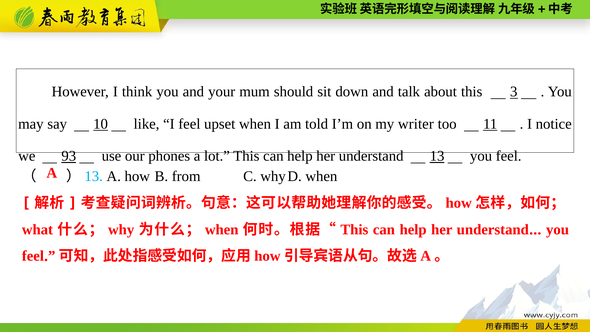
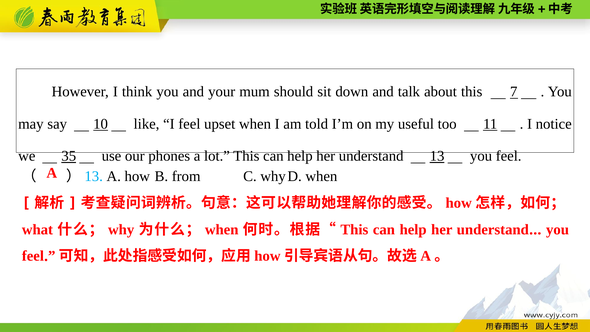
3: 3 -> 7
writer: writer -> useful
93: 93 -> 35
